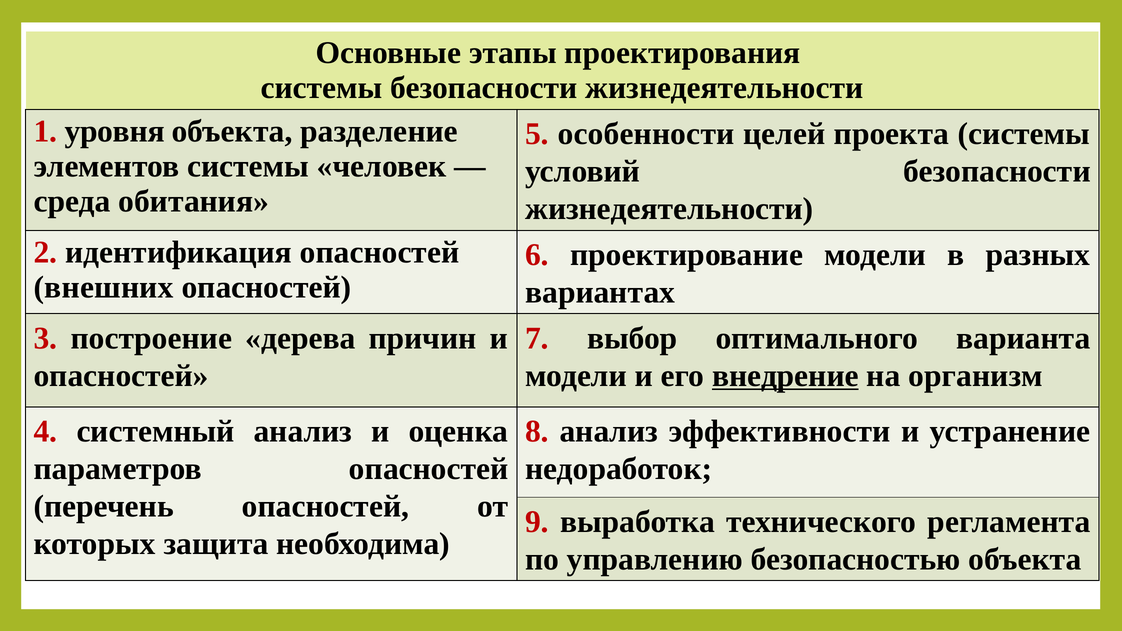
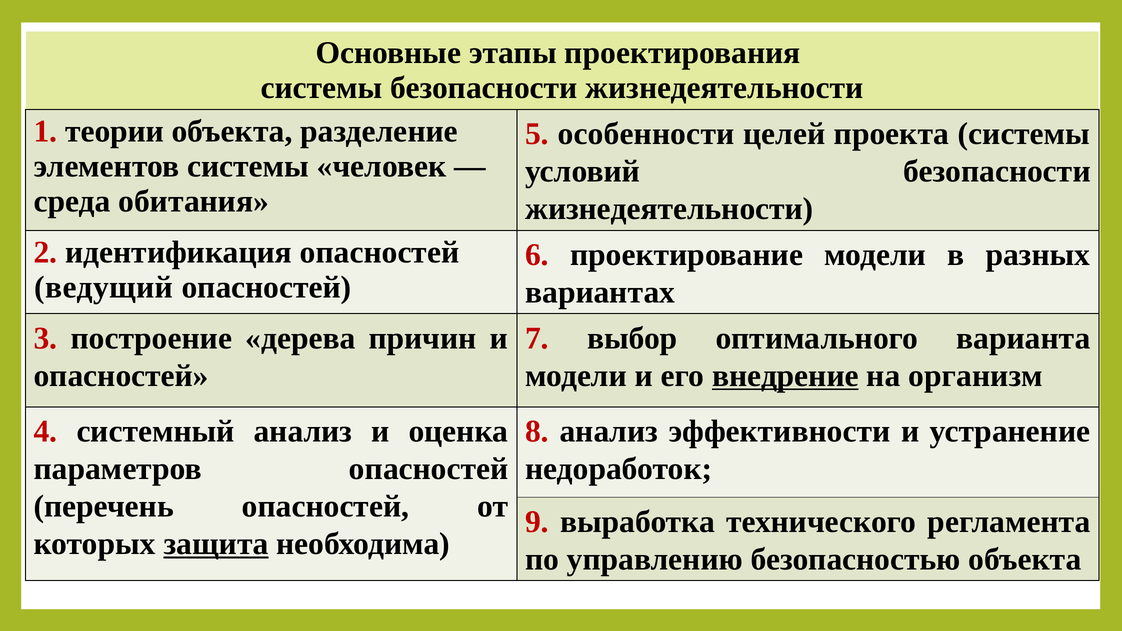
уровня: уровня -> теории
внешних: внешних -> ведущий
защита underline: none -> present
